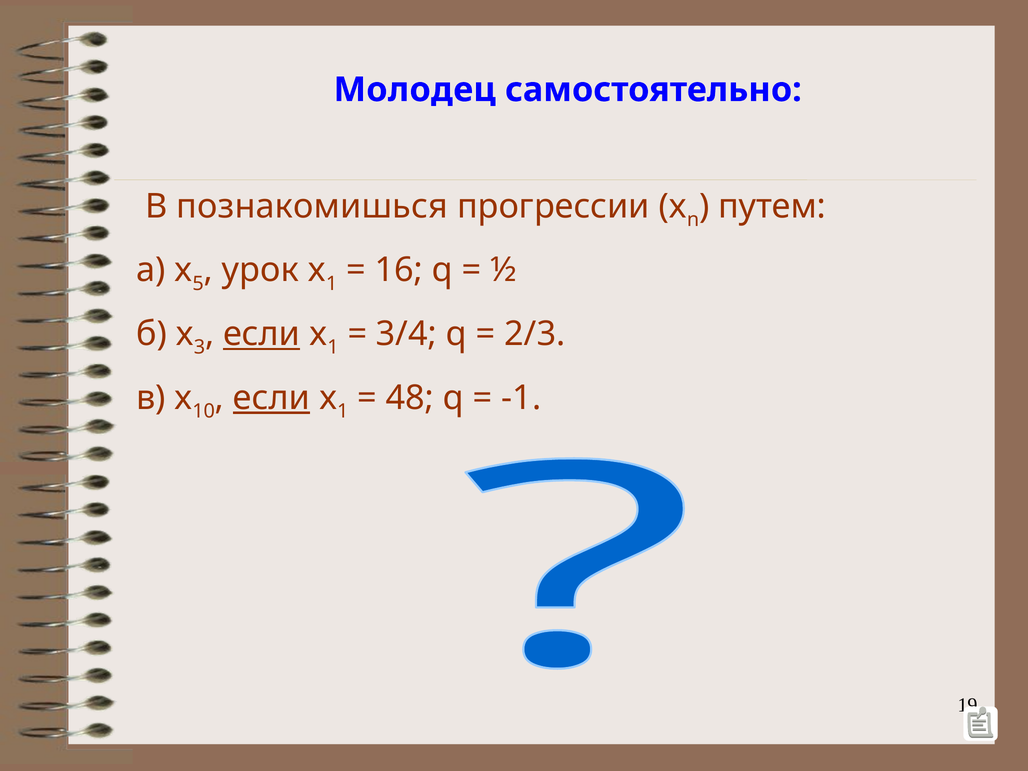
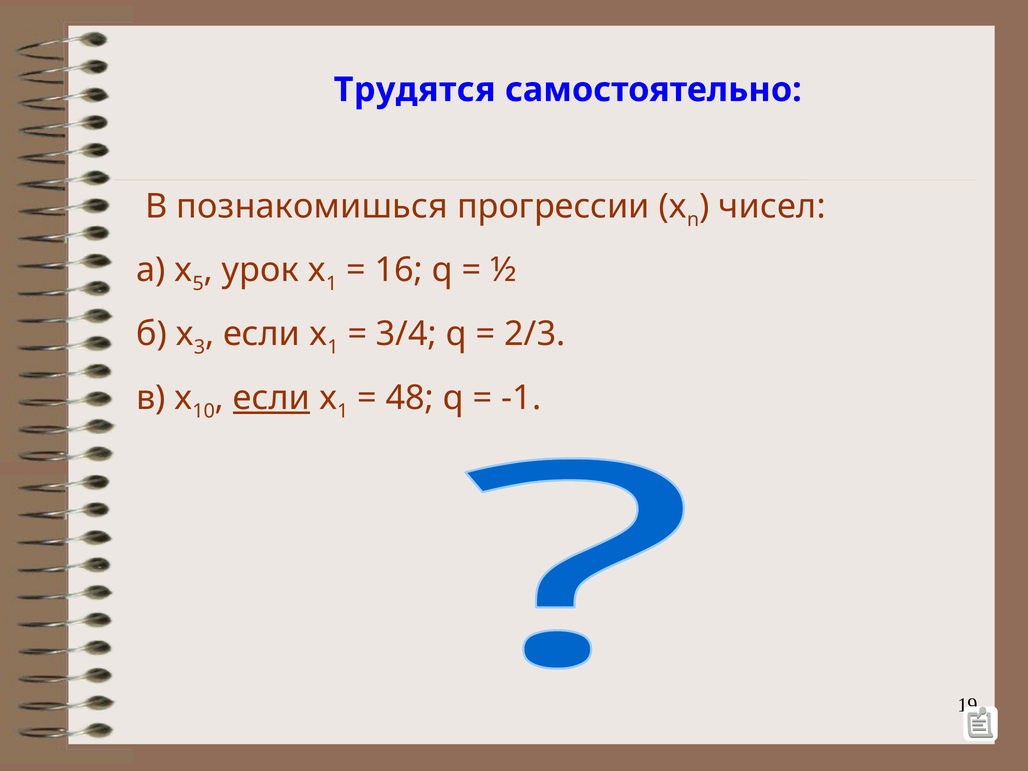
Молодец: Молодец -> Трудятся
путем: путем -> чисел
если at (262, 334) underline: present -> none
